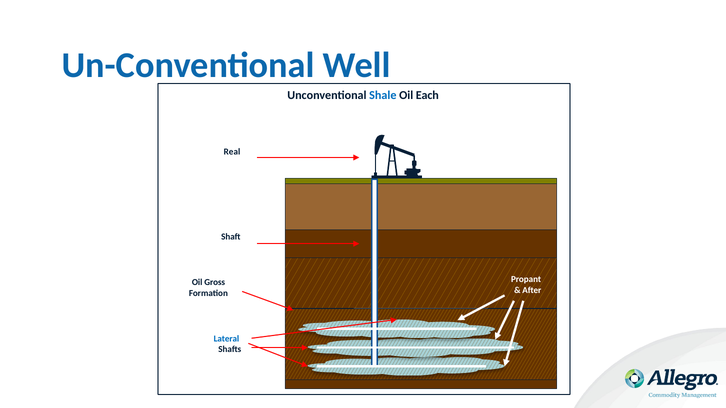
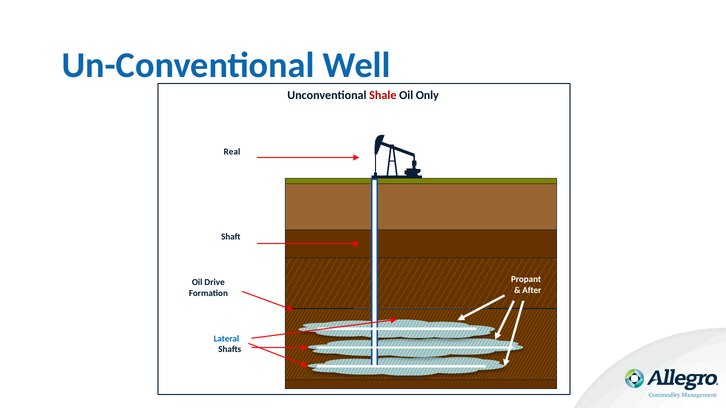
Shale colour: blue -> red
Each: Each -> Only
Gross: Gross -> Drive
